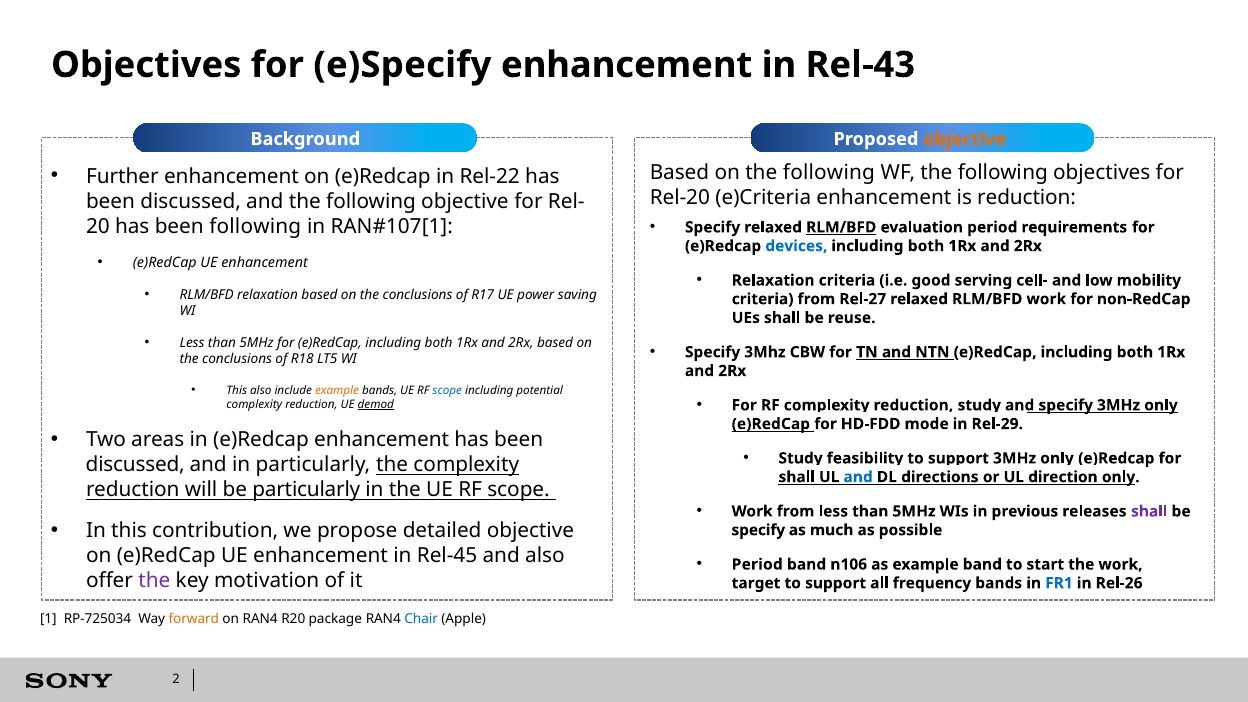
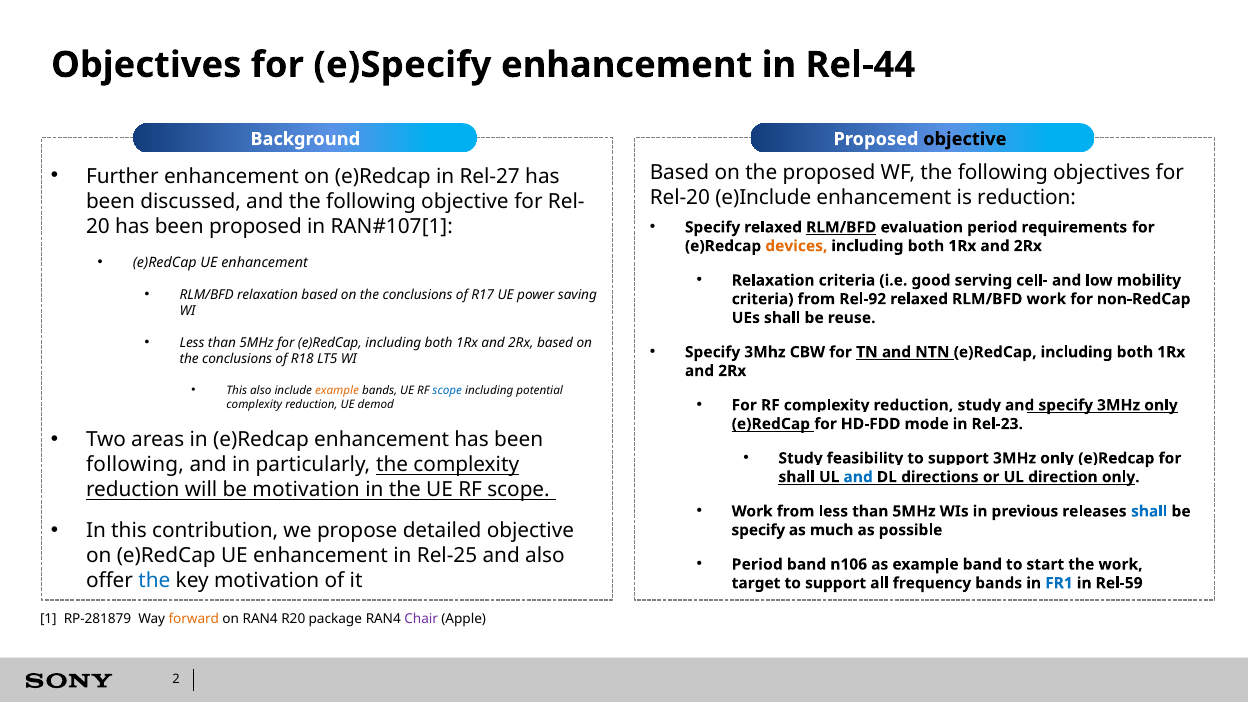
Rel-43: Rel-43 -> Rel-44
objective at (965, 139) colour: orange -> black
Rel-22: Rel-22 -> Rel-27
on the following: following -> proposed
e)Criteria: e)Criteria -> e)Include
been following: following -> proposed
devices colour: blue -> orange
Rel-27: Rel-27 -> Rel-92
demod underline: present -> none
Rel-29: Rel-29 -> Rel-23
discussed at (135, 465): discussed -> following
be particularly: particularly -> motivation
shall at (1149, 511) colour: purple -> blue
Rel-45: Rel-45 -> Rel-25
the at (154, 580) colour: purple -> blue
Rel-26: Rel-26 -> Rel-59
RP-725034: RP-725034 -> RP-281879
Chair colour: blue -> purple
